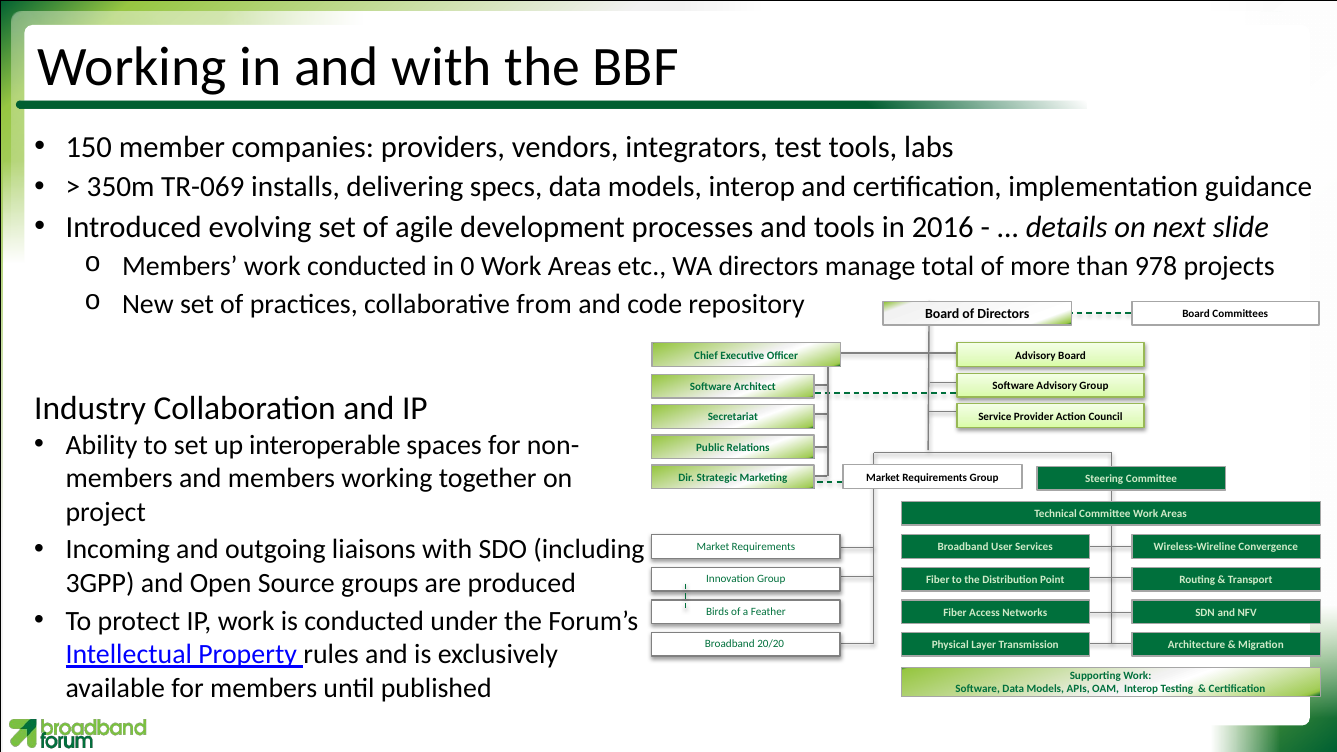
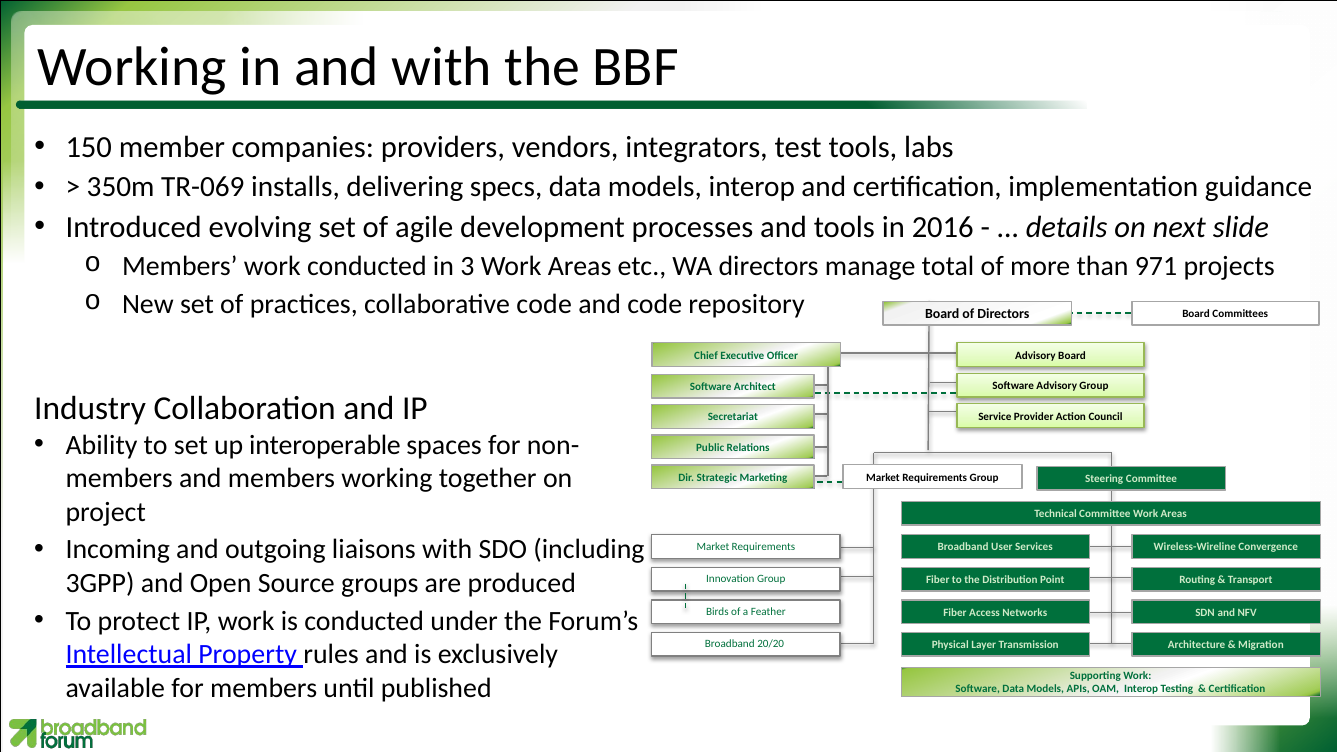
0: 0 -> 3
978: 978 -> 971
collaborative from: from -> code
